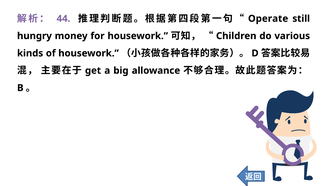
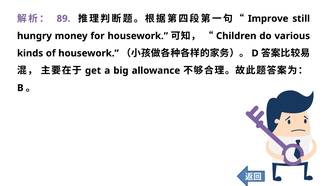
44: 44 -> 89
Operate: Operate -> Improve
